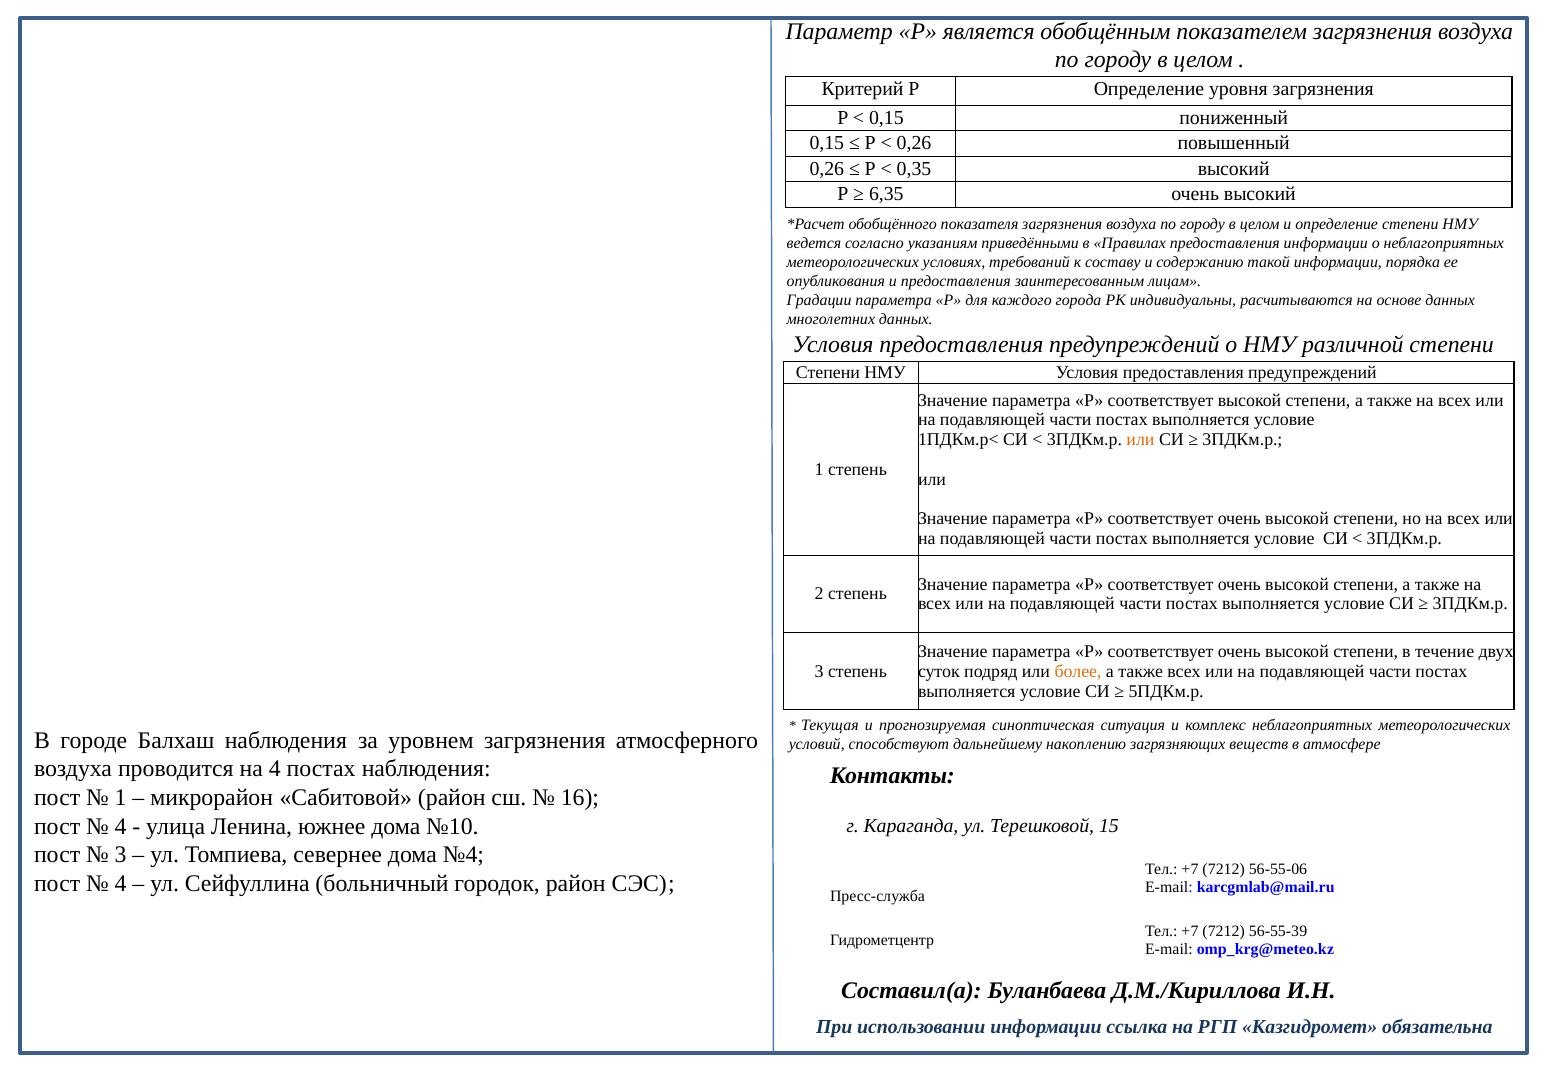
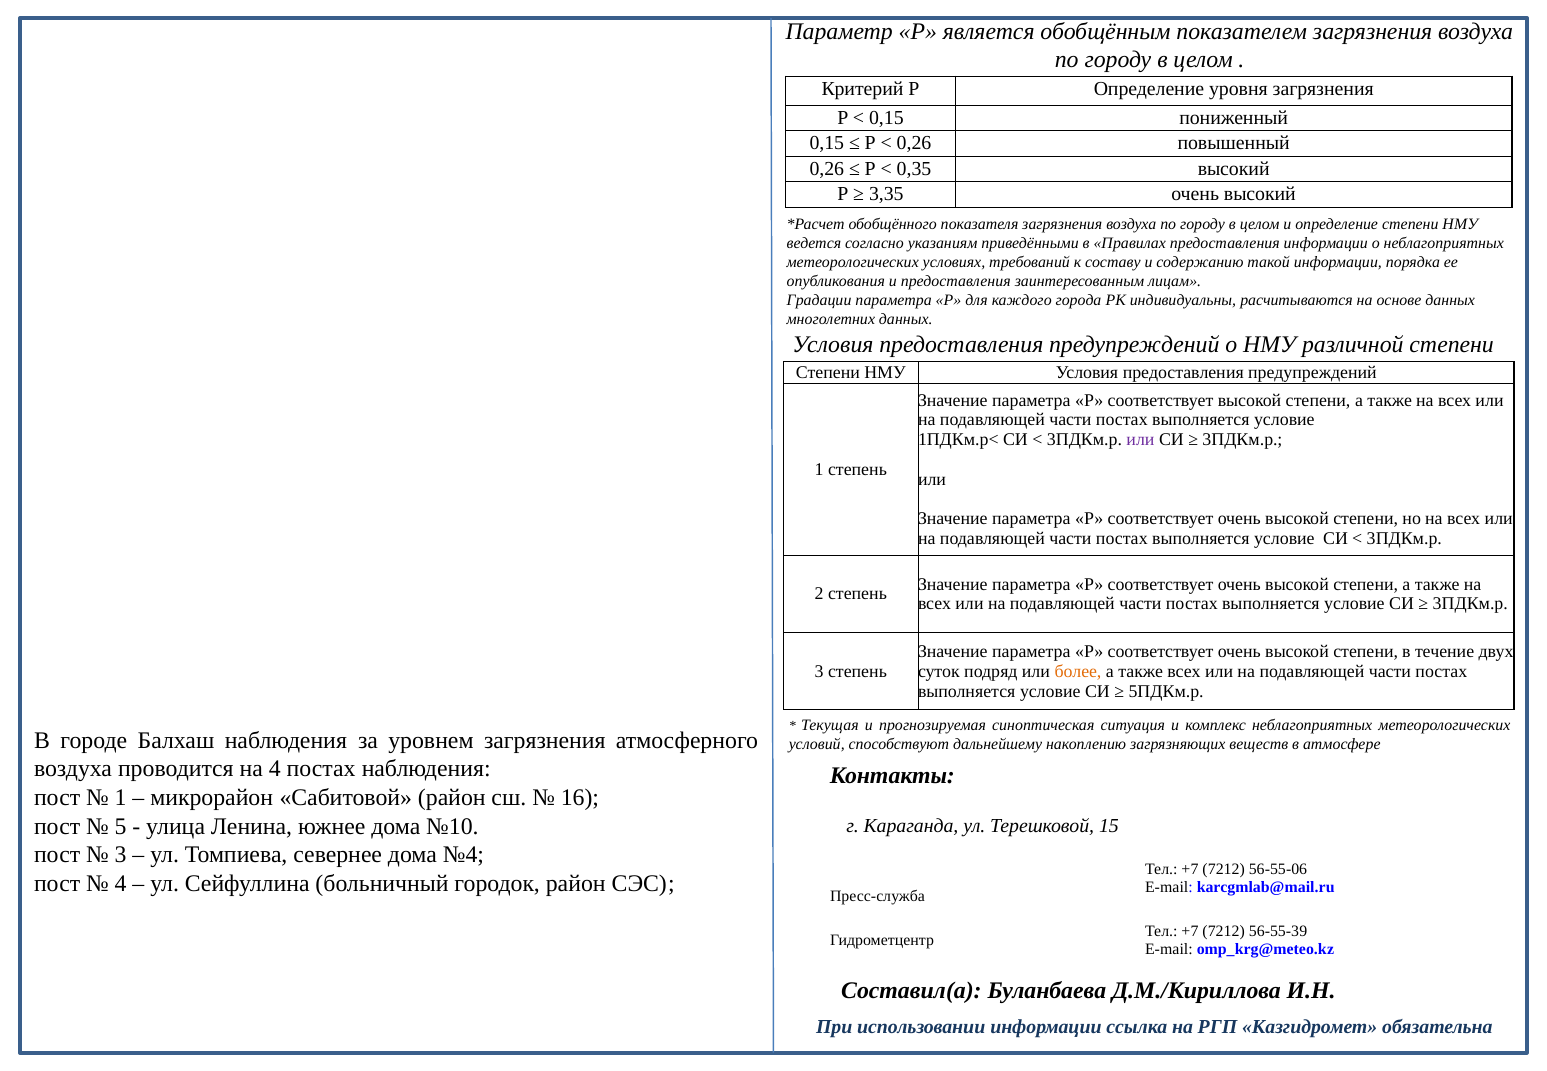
6,35: 6,35 -> 3,35
или at (1140, 440) colour: orange -> purple
4 at (121, 826): 4 -> 5
